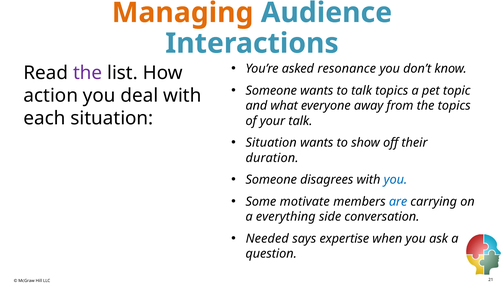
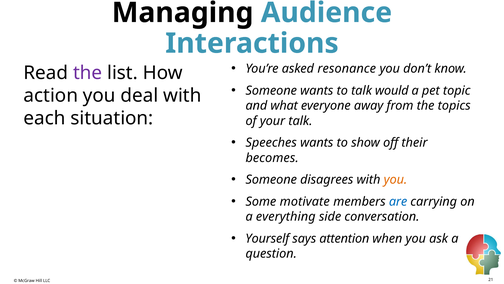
Managing colour: orange -> black
talk topics: topics -> would
Situation at (271, 142): Situation -> Speeches
duration: duration -> becomes
you at (395, 179) colour: blue -> orange
Needed: Needed -> Yourself
expertise: expertise -> attention
